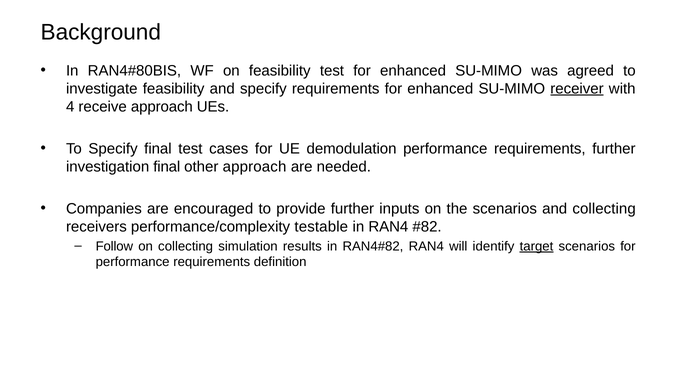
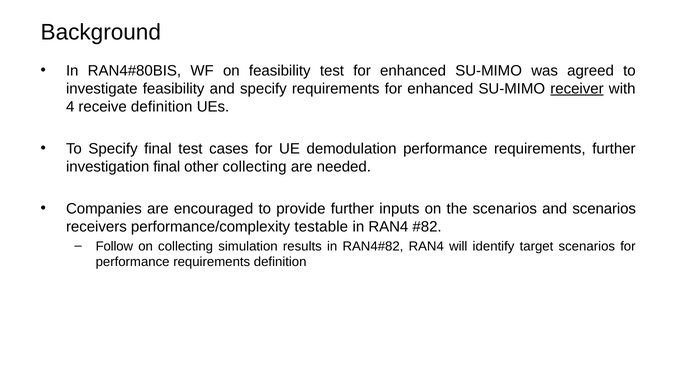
receive approach: approach -> definition
other approach: approach -> collecting
and collecting: collecting -> scenarios
target underline: present -> none
